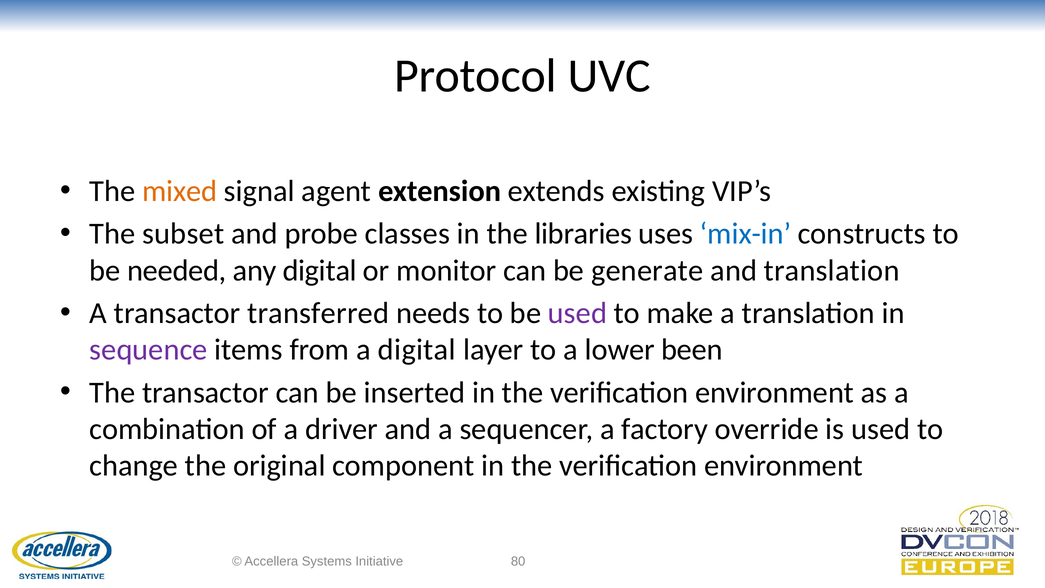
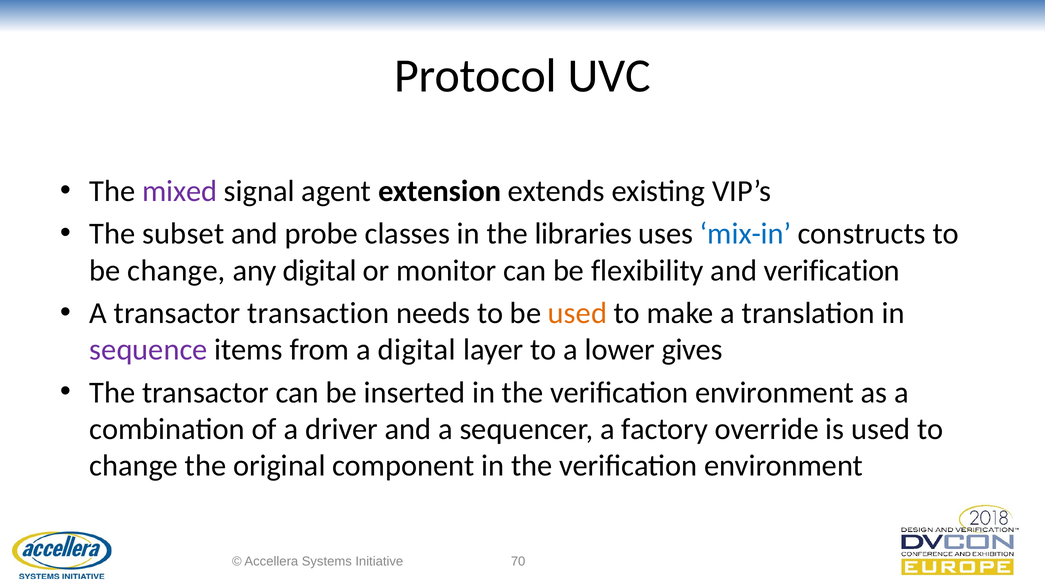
mixed colour: orange -> purple
be needed: needed -> change
generate: generate -> flexibility
and translation: translation -> verification
transferred: transferred -> transaction
used at (577, 313) colour: purple -> orange
been: been -> gives
80: 80 -> 70
